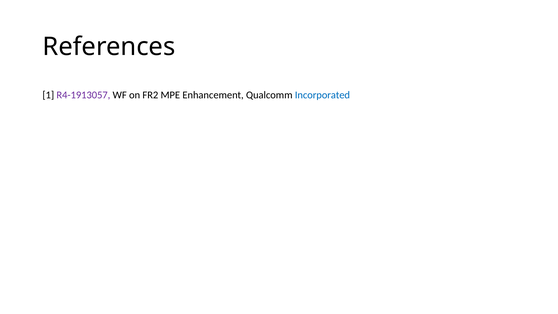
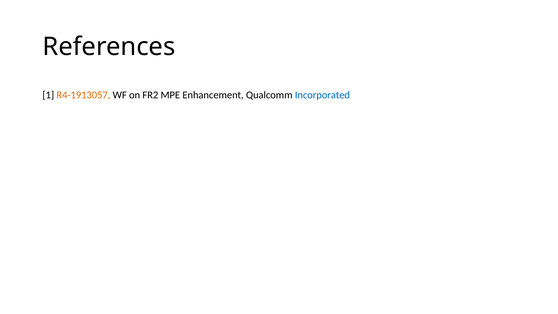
R4-1913057 colour: purple -> orange
